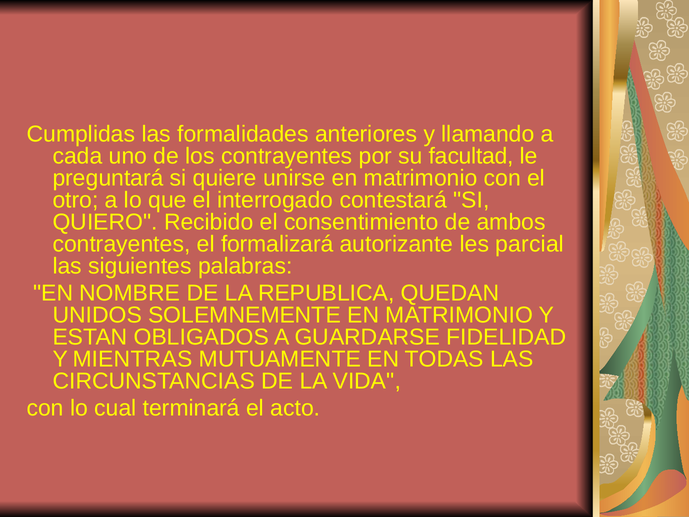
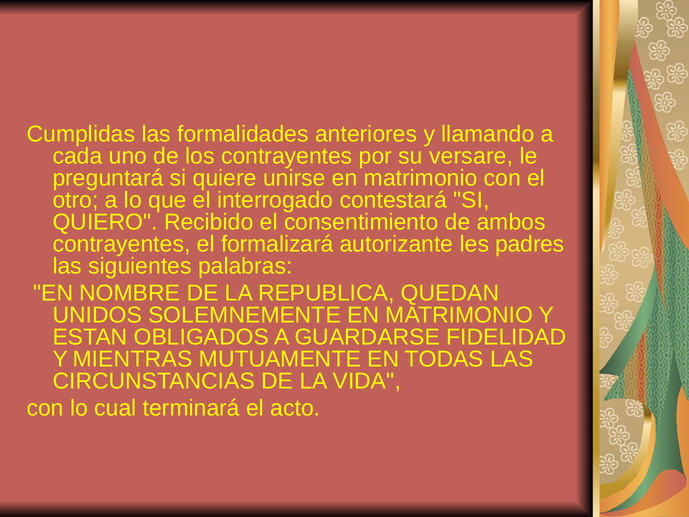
facultad: facultad -> versare
parcial: parcial -> padres
